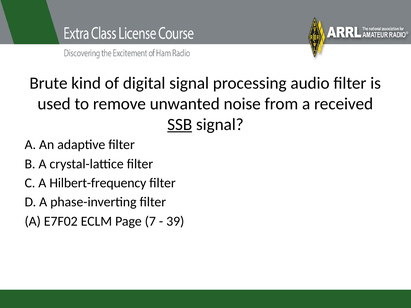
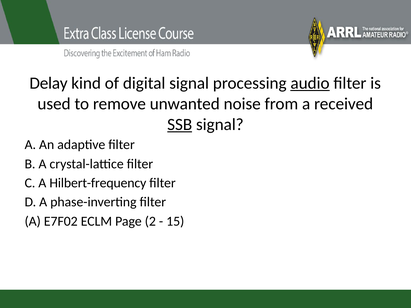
Brute: Brute -> Delay
audio underline: none -> present
7: 7 -> 2
39: 39 -> 15
